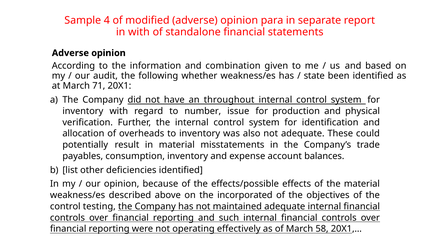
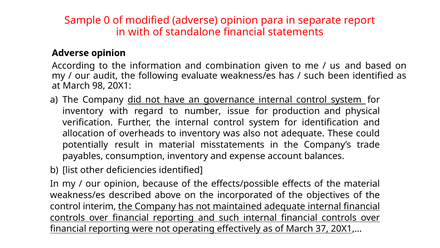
4: 4 -> 0
whether: whether -> evaluate
state at (314, 76): state -> such
71: 71 -> 98
throughout: throughout -> governance
testing: testing -> interim
58: 58 -> 37
